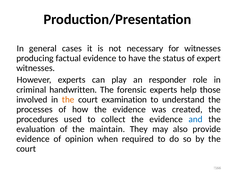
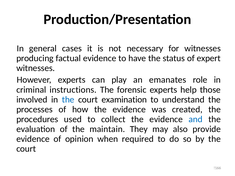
responder: responder -> emanates
handwritten: handwritten -> instructions
the at (68, 100) colour: orange -> blue
